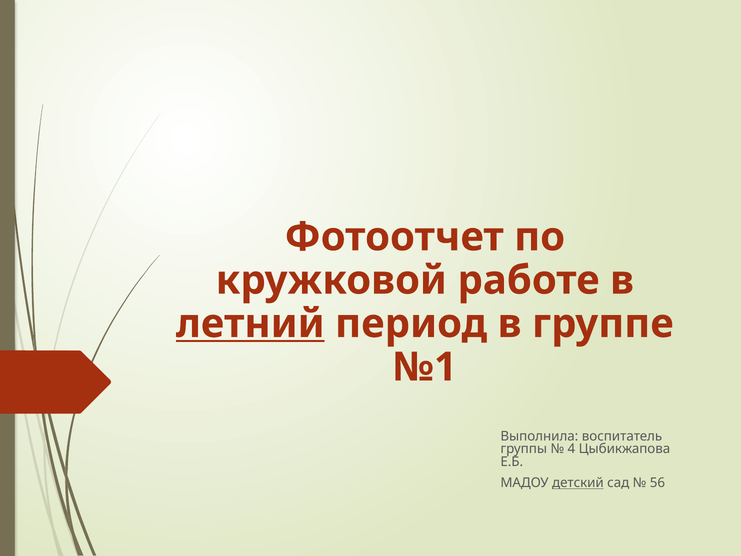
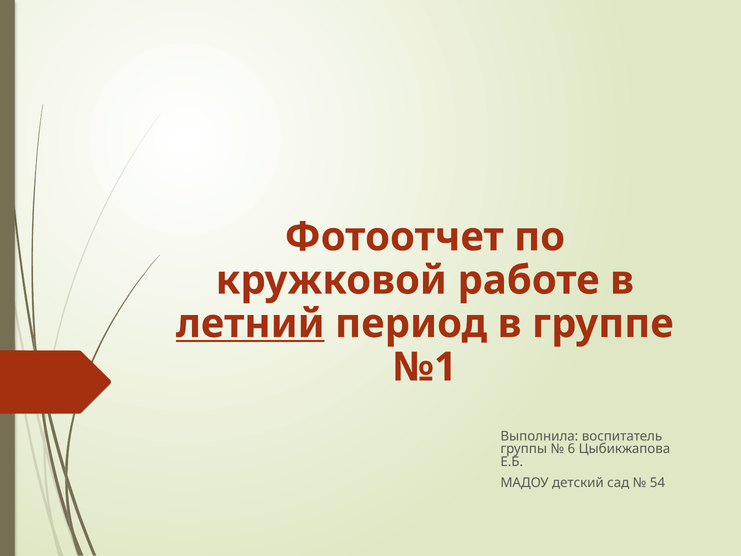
4: 4 -> 6
детский underline: present -> none
56: 56 -> 54
